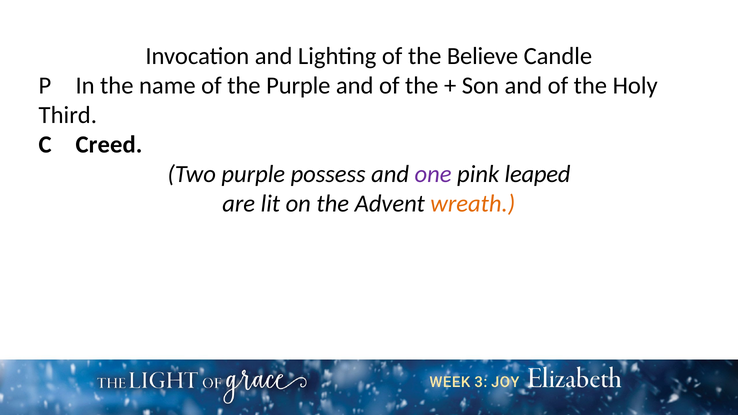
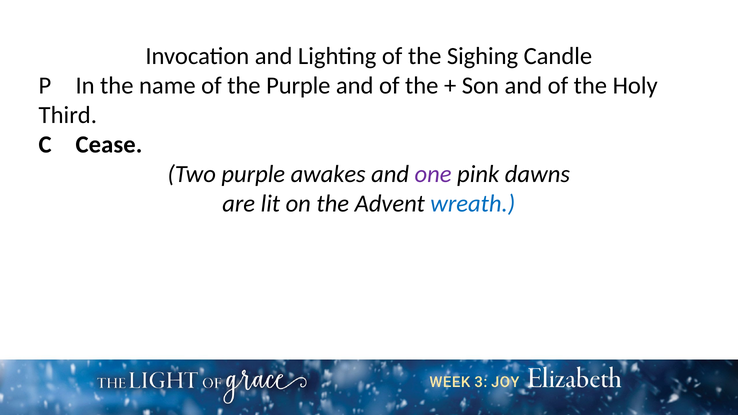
Believe: Believe -> Sighing
Creed: Creed -> Cease
possess: possess -> awakes
leaped: leaped -> dawns
wreath colour: orange -> blue
